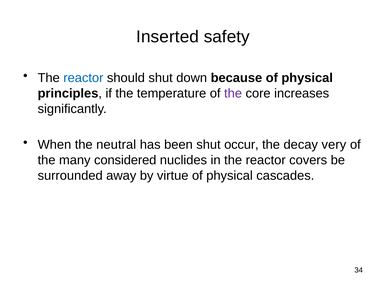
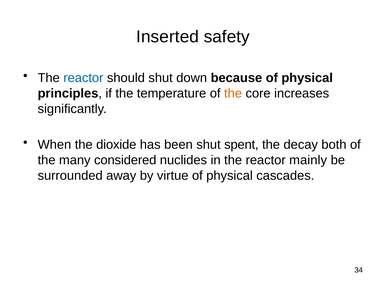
the at (233, 94) colour: purple -> orange
neutral: neutral -> dioxide
occur: occur -> spent
very: very -> both
covers: covers -> mainly
